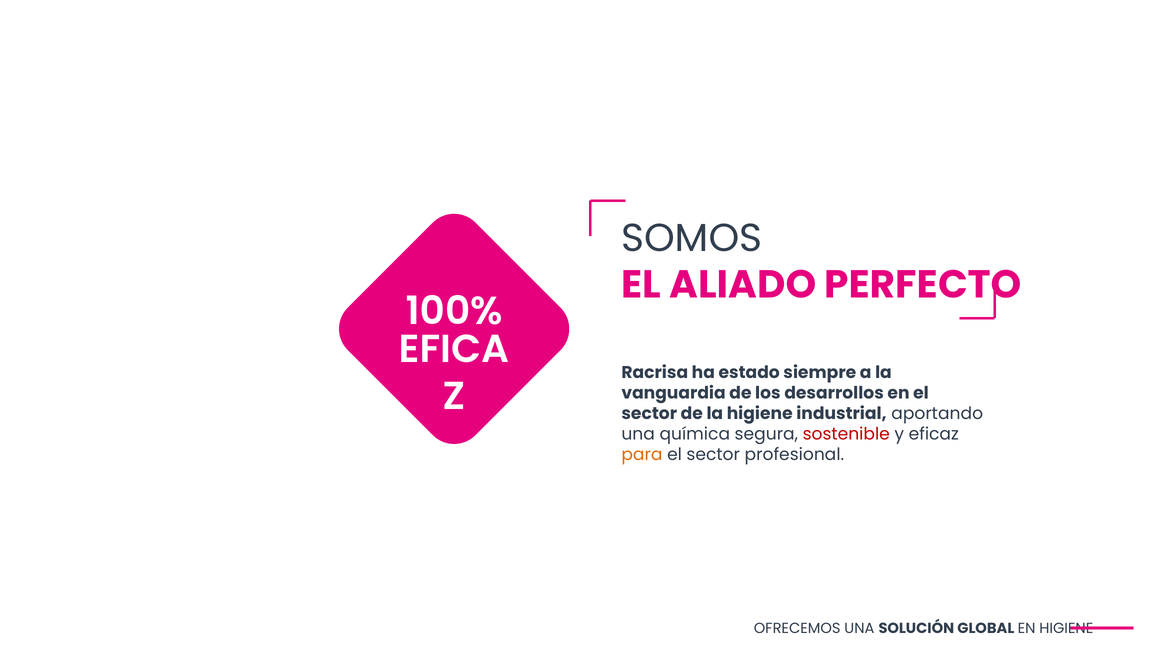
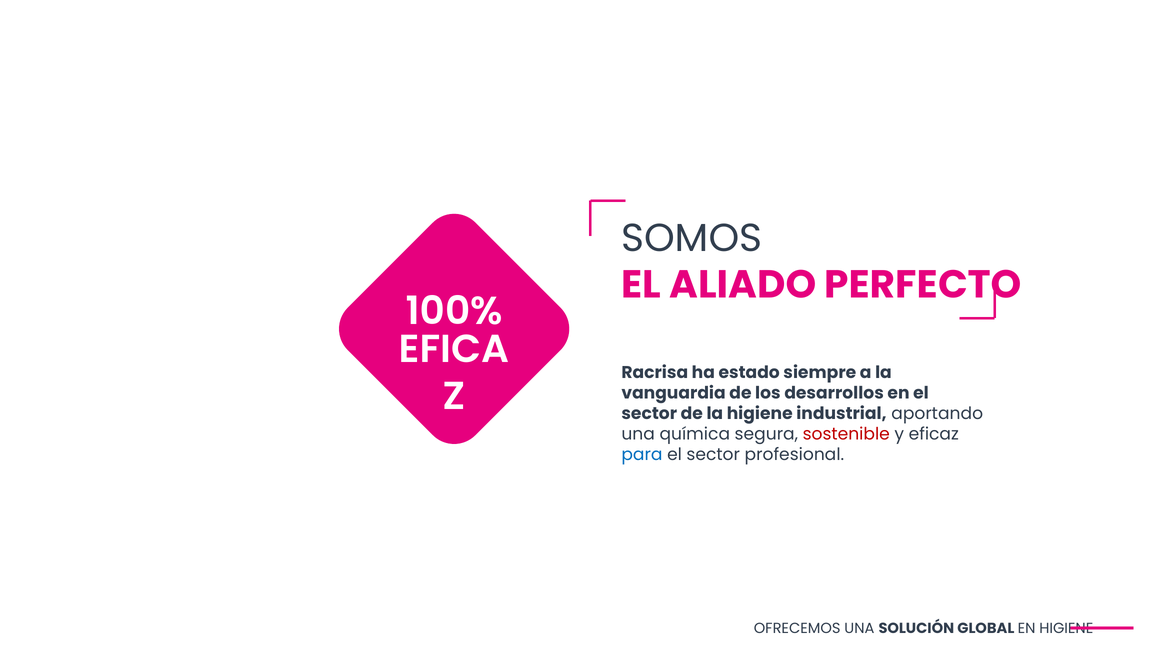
para colour: orange -> blue
